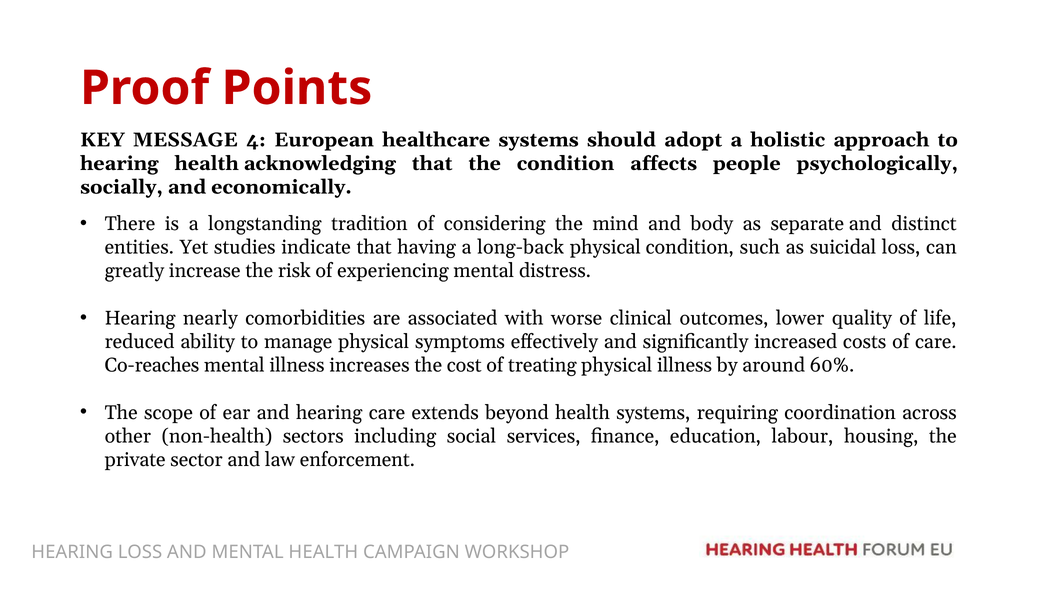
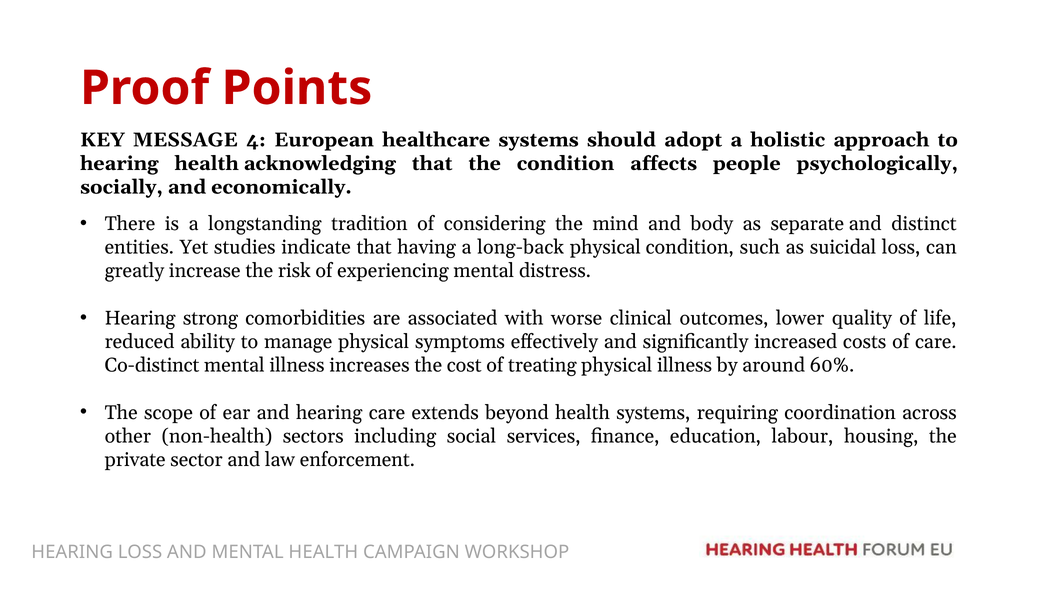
nearly: nearly -> strong
Co-reaches: Co-reaches -> Co-distinct
